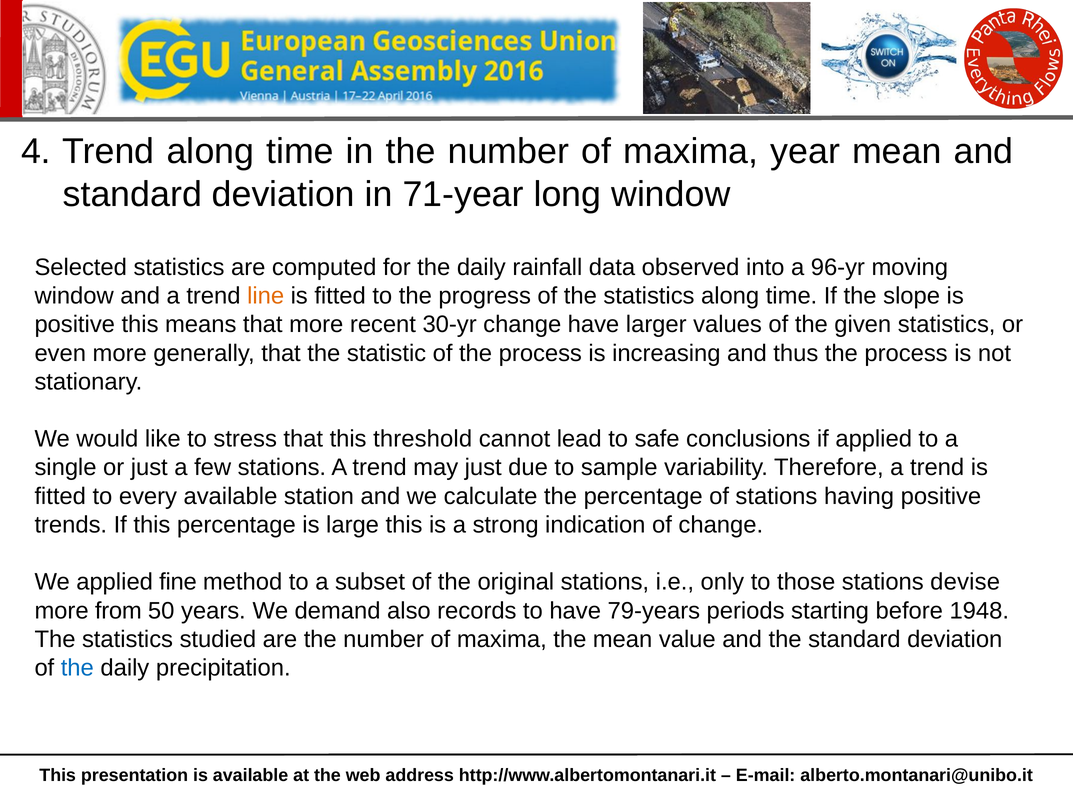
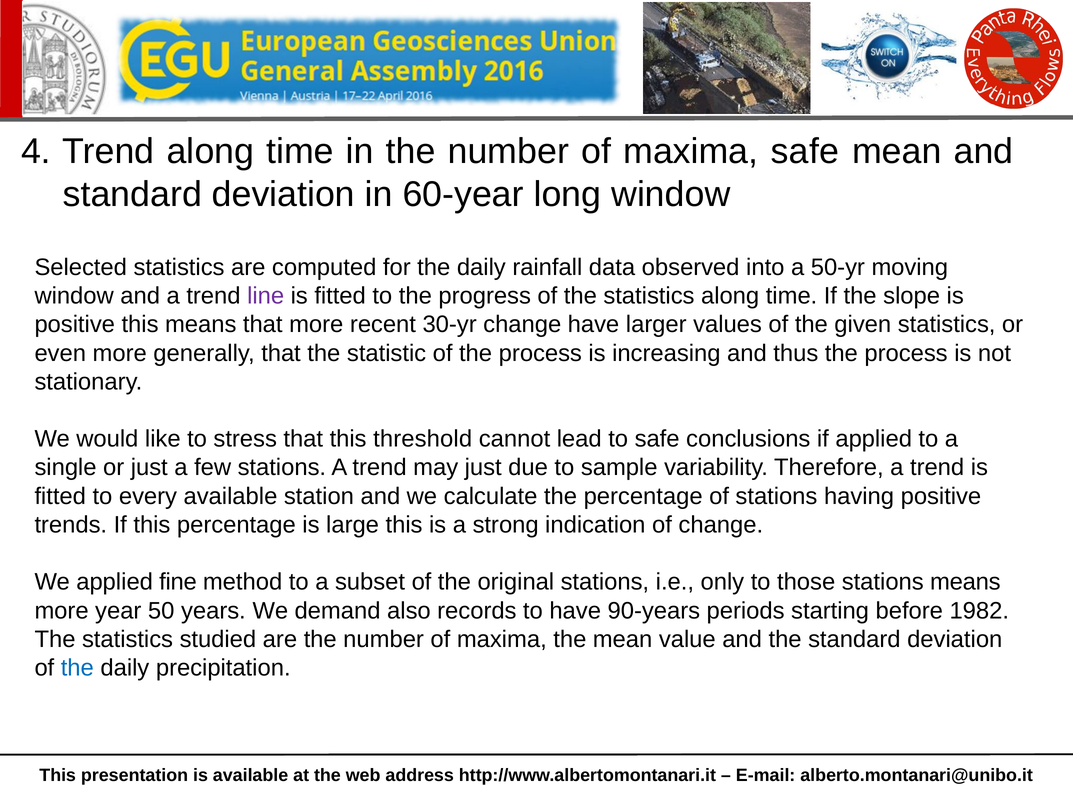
maxima year: year -> safe
71-year: 71-year -> 60-year
96-yr: 96-yr -> 50-yr
line colour: orange -> purple
stations devise: devise -> means
from: from -> year
79-years: 79-years -> 90-years
1948: 1948 -> 1982
